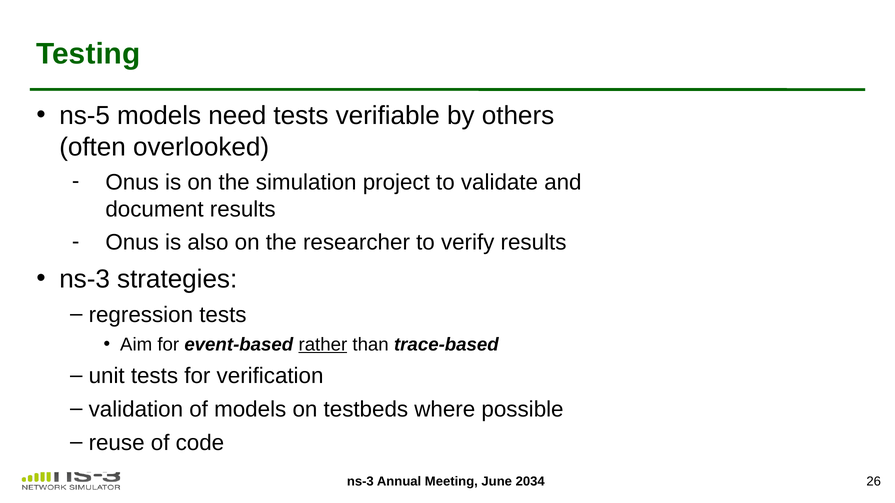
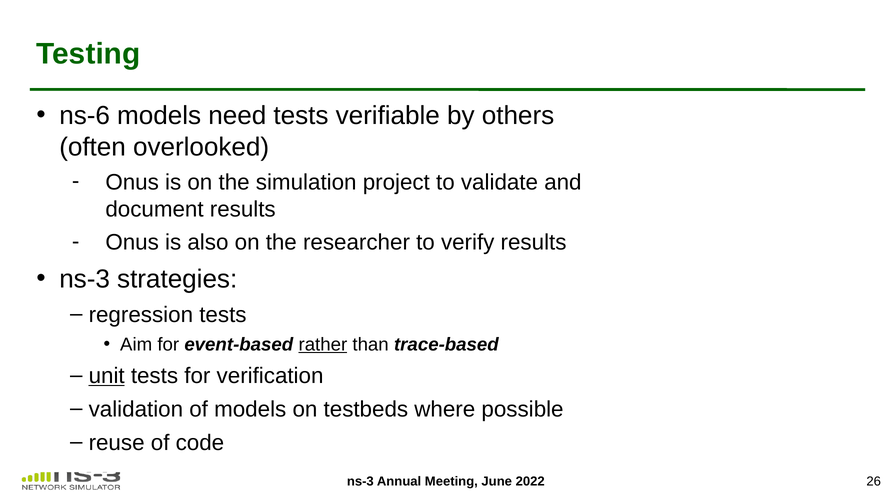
ns-5: ns-5 -> ns-6
unit underline: none -> present
2034: 2034 -> 2022
